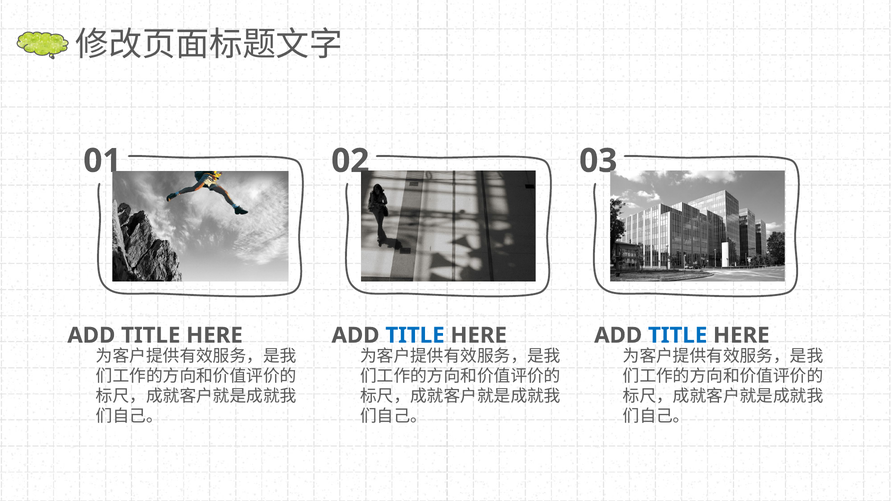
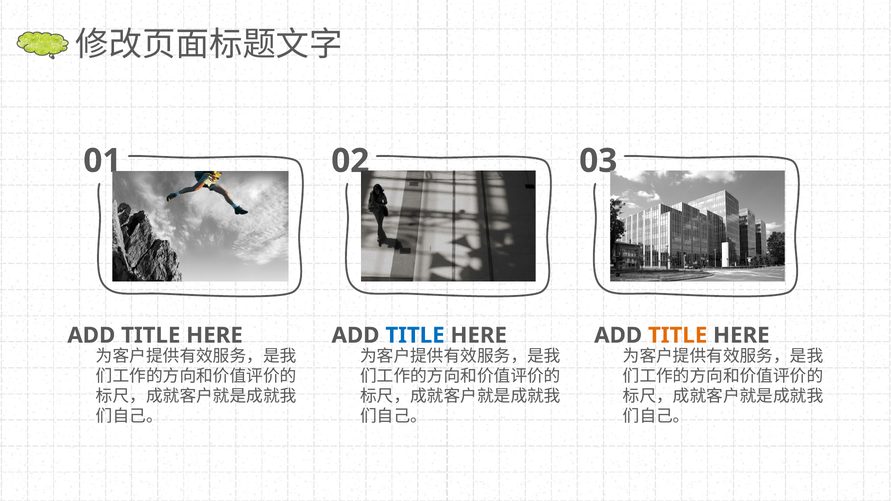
TITLE at (678, 336) colour: blue -> orange
